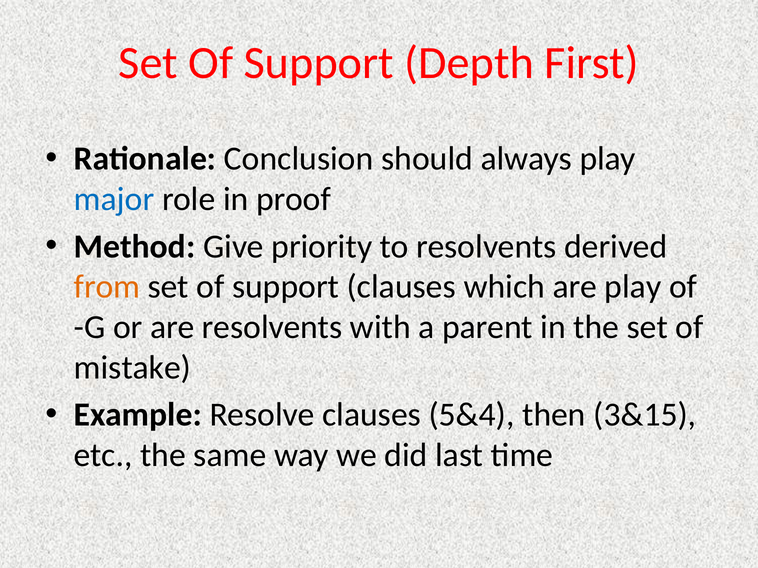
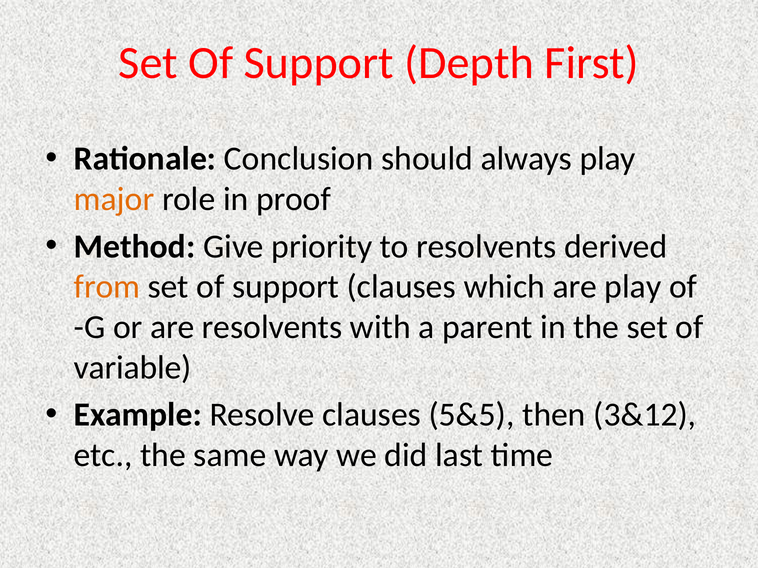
major colour: blue -> orange
mistake: mistake -> variable
5&4: 5&4 -> 5&5
3&15: 3&15 -> 3&12
